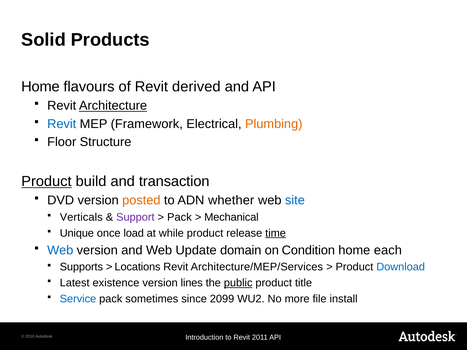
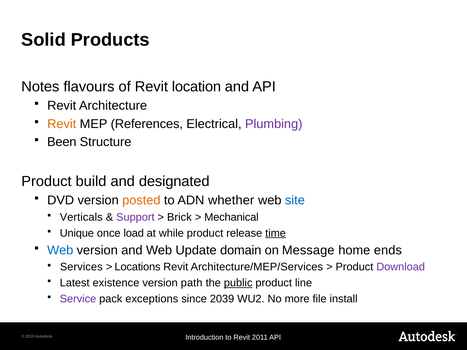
Home at (40, 87): Home -> Notes
derived: derived -> location
Architecture underline: present -> none
Revit at (62, 124) colour: blue -> orange
Framework: Framework -> References
Plumbing colour: orange -> purple
Floor: Floor -> Been
Product at (46, 181) underline: present -> none
transaction: transaction -> designated
Pack at (179, 217): Pack -> Brick
Condition: Condition -> Message
each: each -> ends
Supports: Supports -> Services
Download colour: blue -> purple
lines: lines -> path
title: title -> line
Service colour: blue -> purple
sometimes: sometimes -> exceptions
2099: 2099 -> 2039
